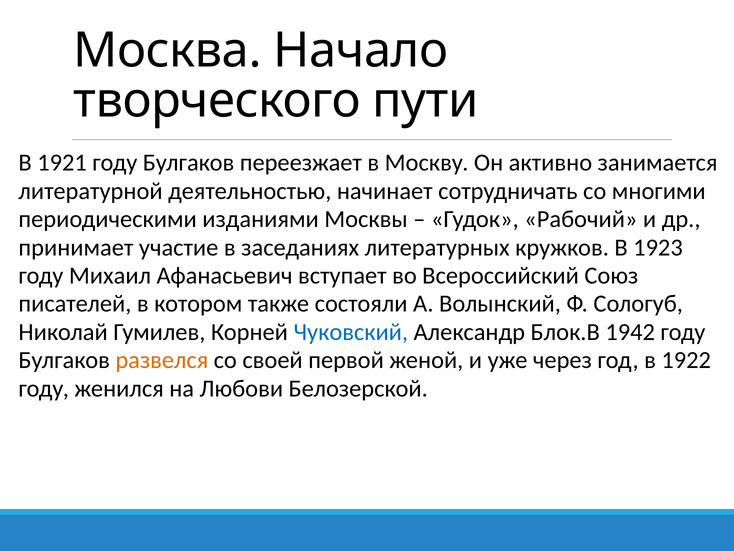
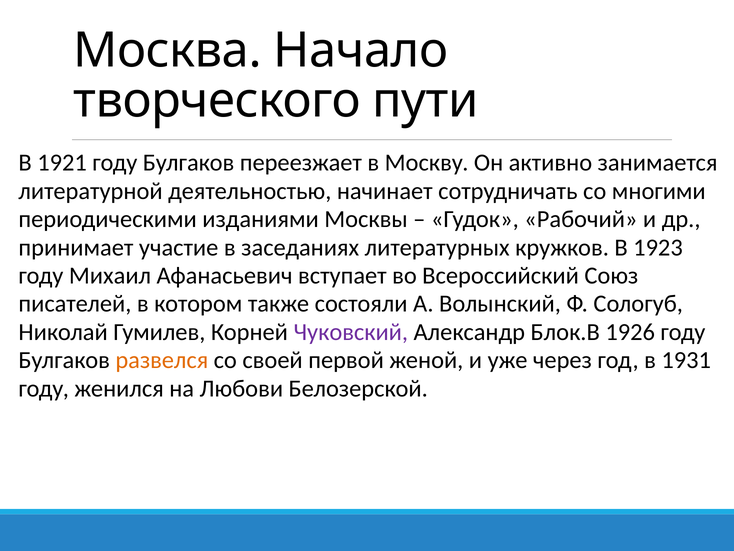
Чуковский colour: blue -> purple
1942: 1942 -> 1926
1922: 1922 -> 1931
